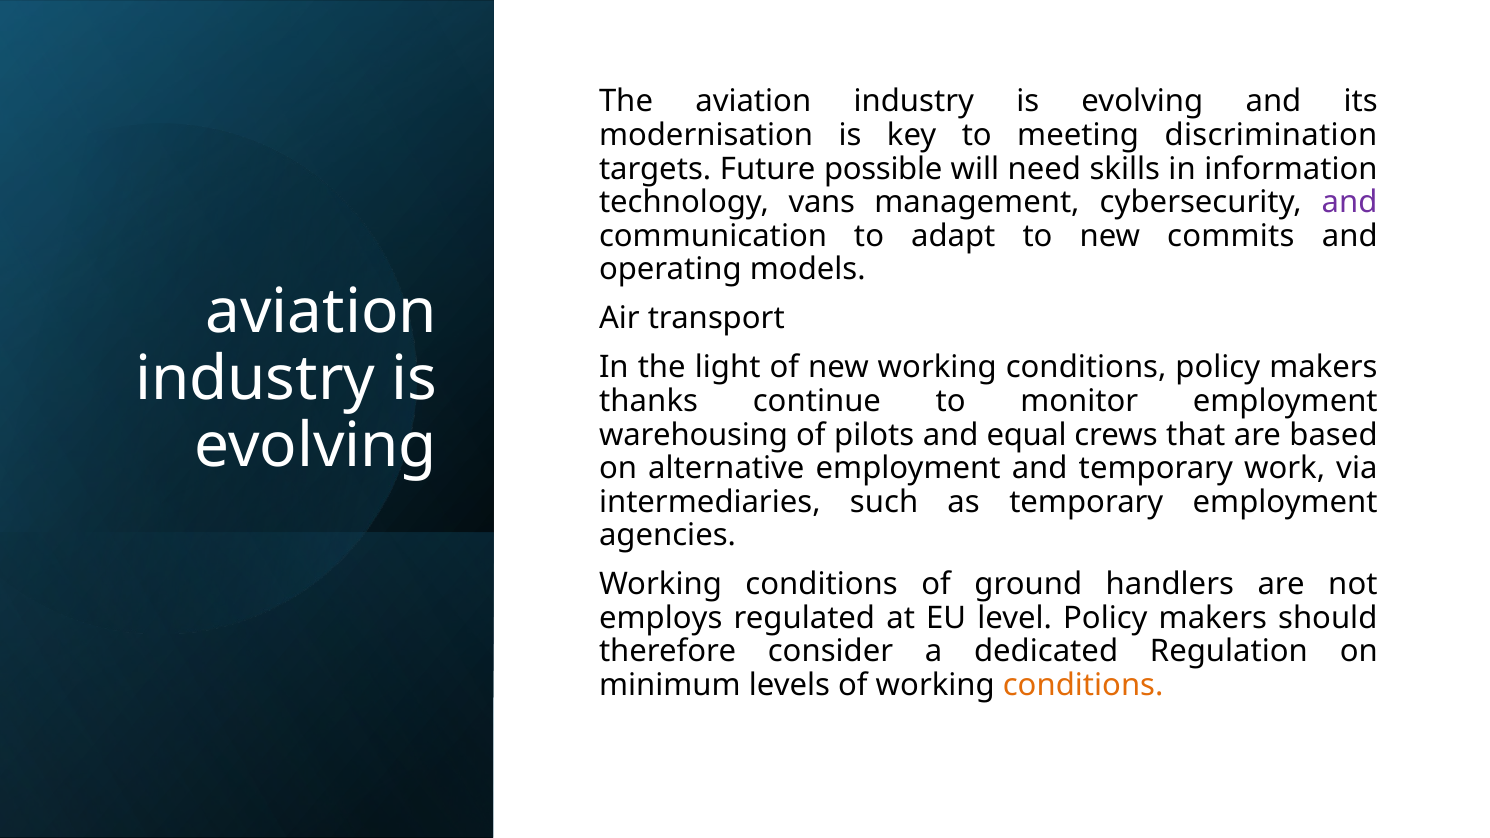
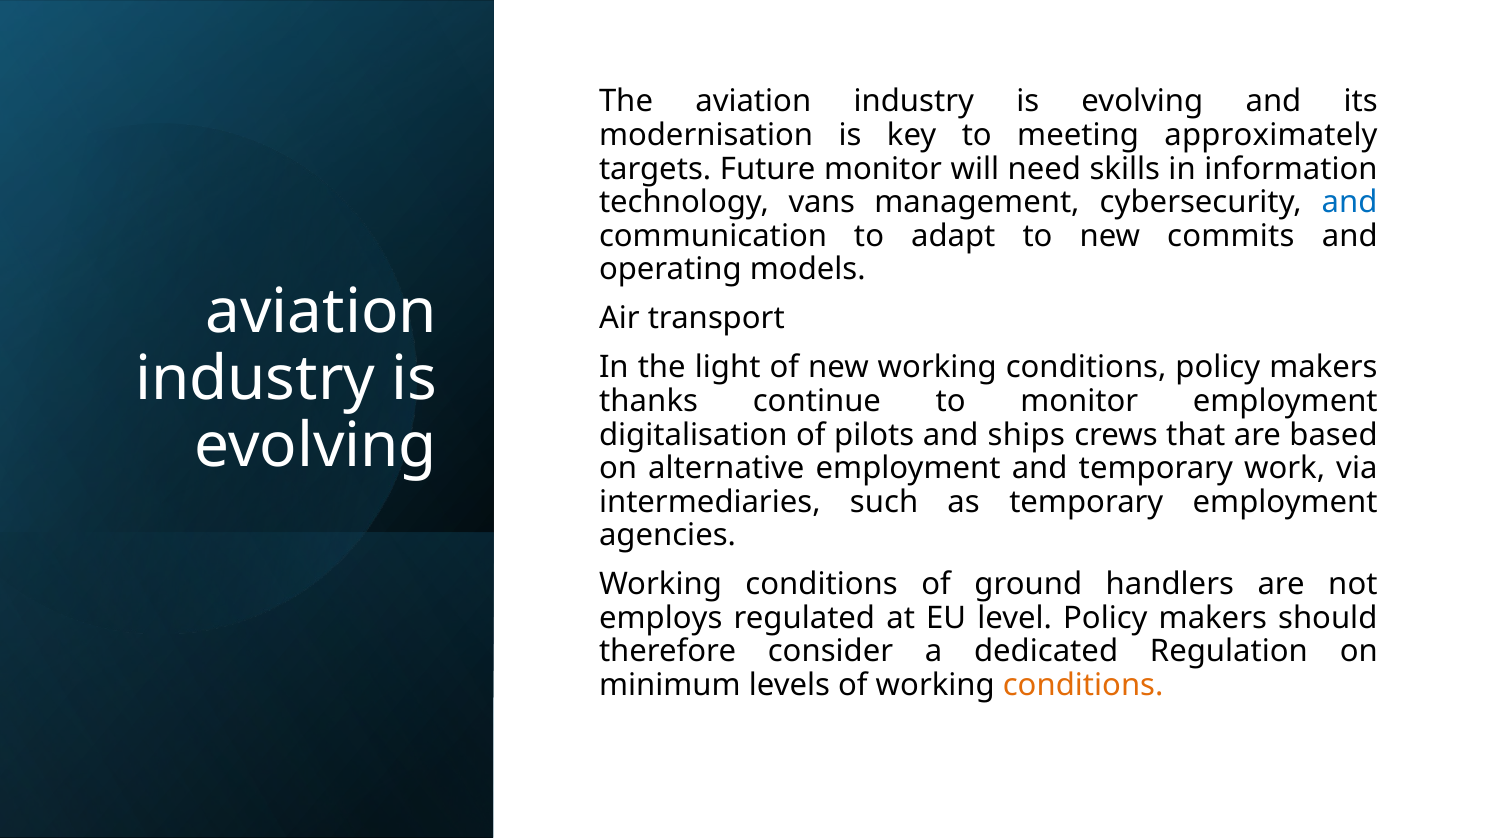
discrimination: discrimination -> approximately
Future possible: possible -> monitor
and at (1350, 202) colour: purple -> blue
warehousing: warehousing -> digitalisation
equal: equal -> ships
